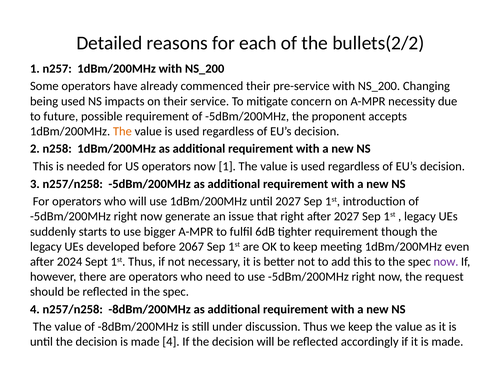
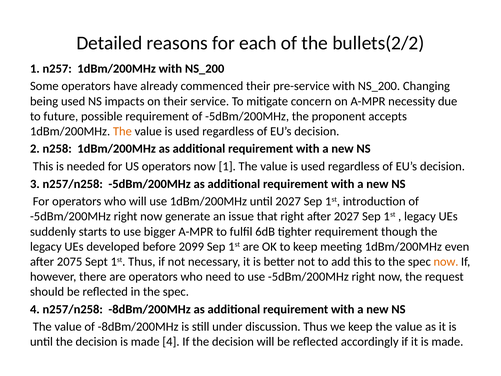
2067: 2067 -> 2099
2024: 2024 -> 2075
now at (446, 261) colour: purple -> orange
